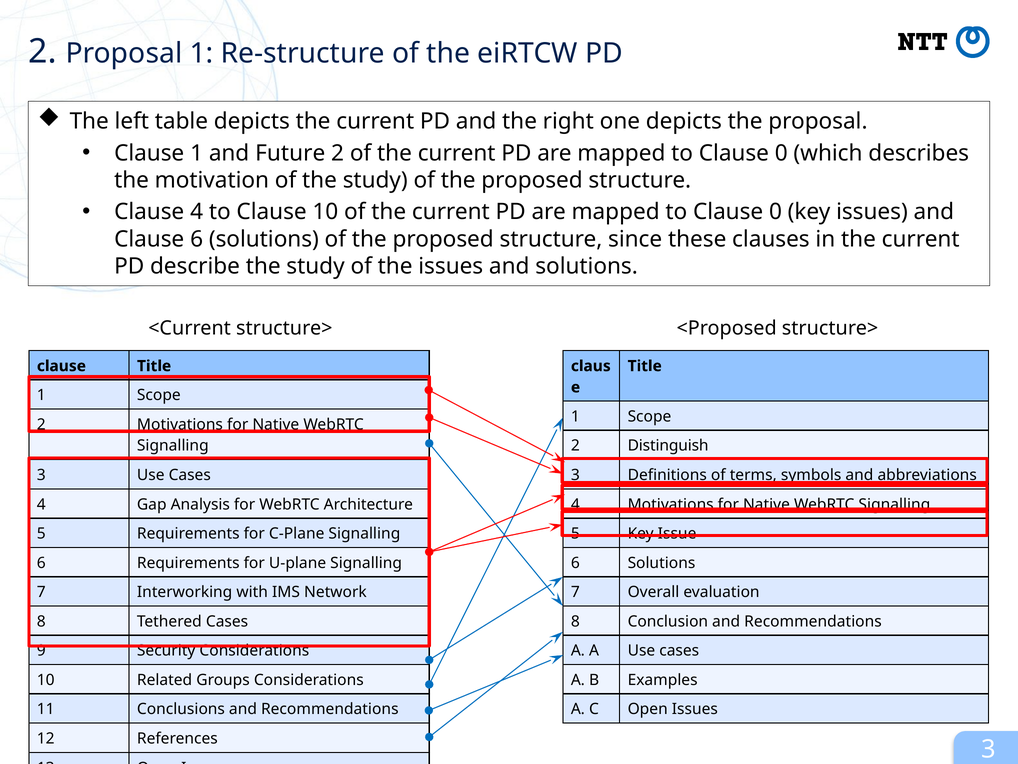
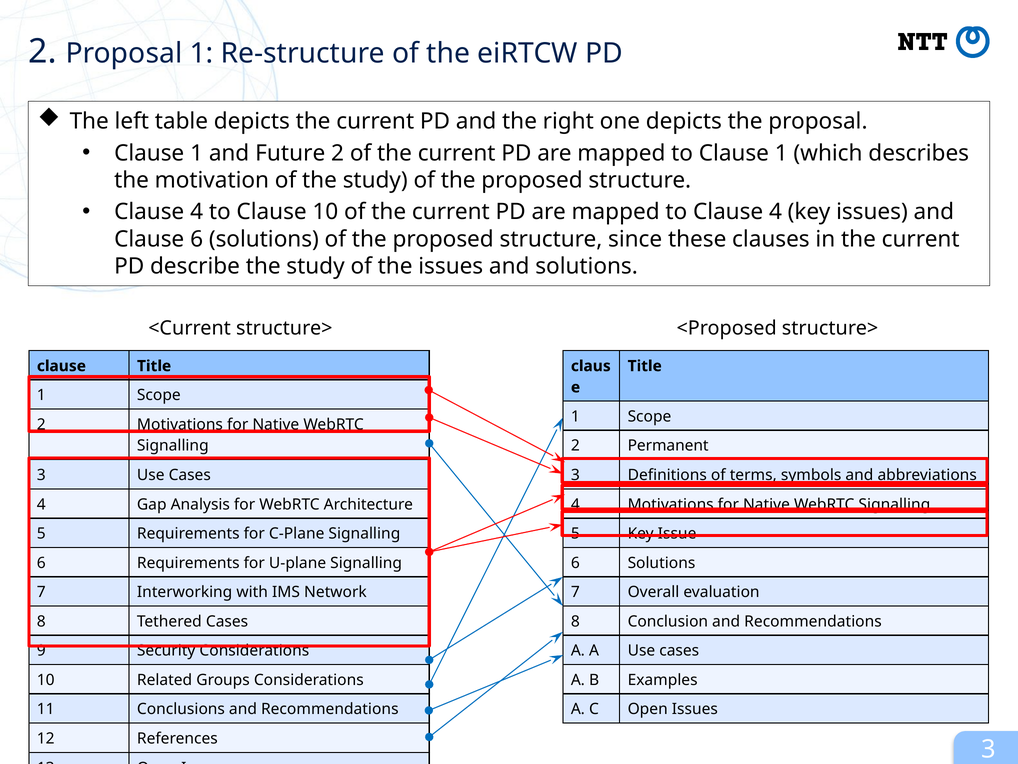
0 at (781, 153): 0 -> 1
0 at (776, 212): 0 -> 4
Distinguish: Distinguish -> Permanent
